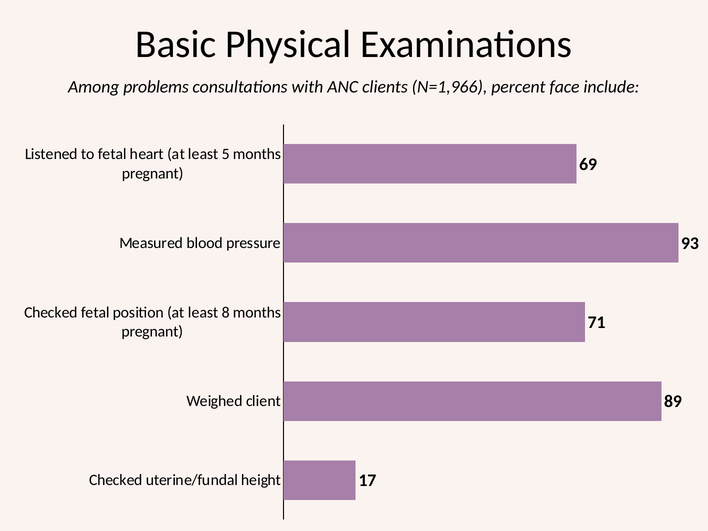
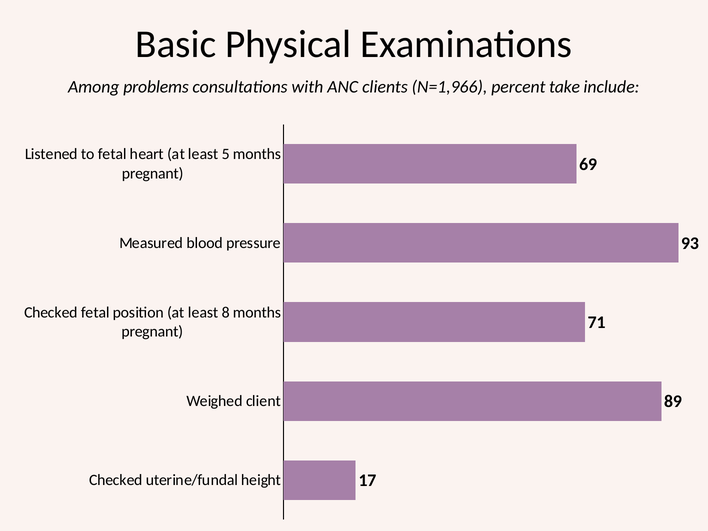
face: face -> take
